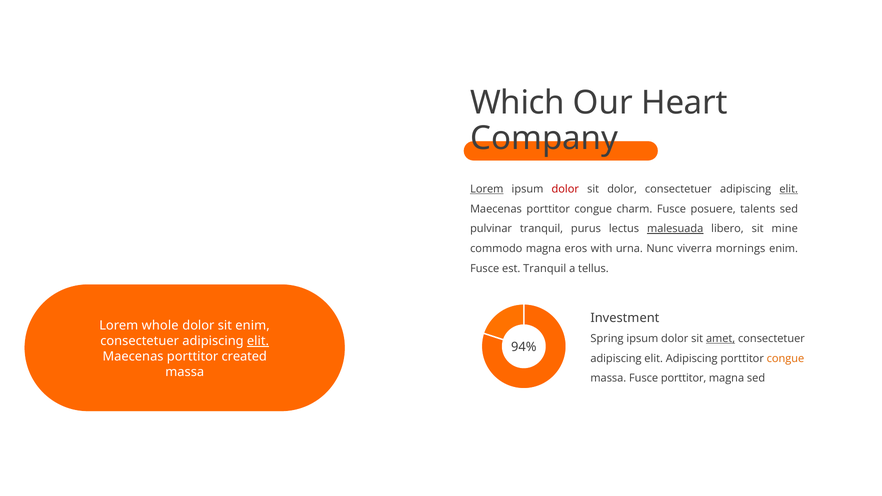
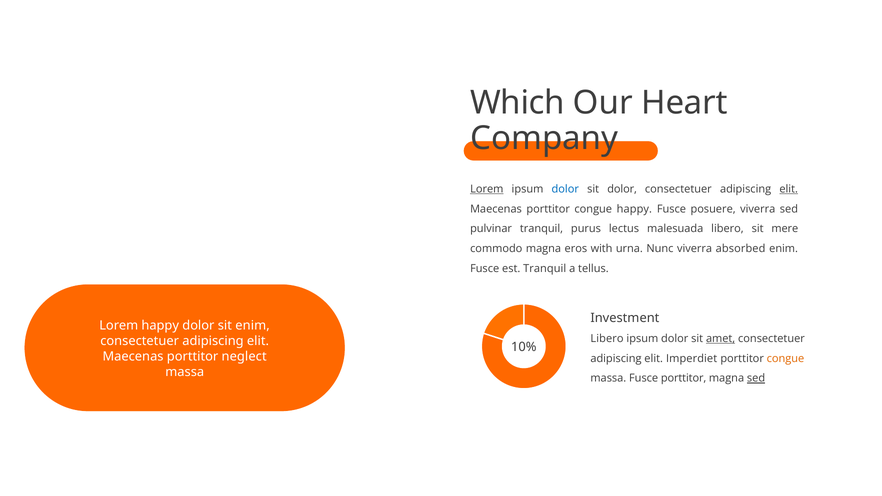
dolor at (565, 189) colour: red -> blue
congue charm: charm -> happy
posuere talents: talents -> viverra
malesuada underline: present -> none
mine: mine -> mere
mornings: mornings -> absorbed
Lorem whole: whole -> happy
Spring at (607, 339): Spring -> Libero
elit at (258, 341) underline: present -> none
94%: 94% -> 10%
created: created -> neglect
elit Adipiscing: Adipiscing -> Imperdiet
sed at (756, 378) underline: none -> present
